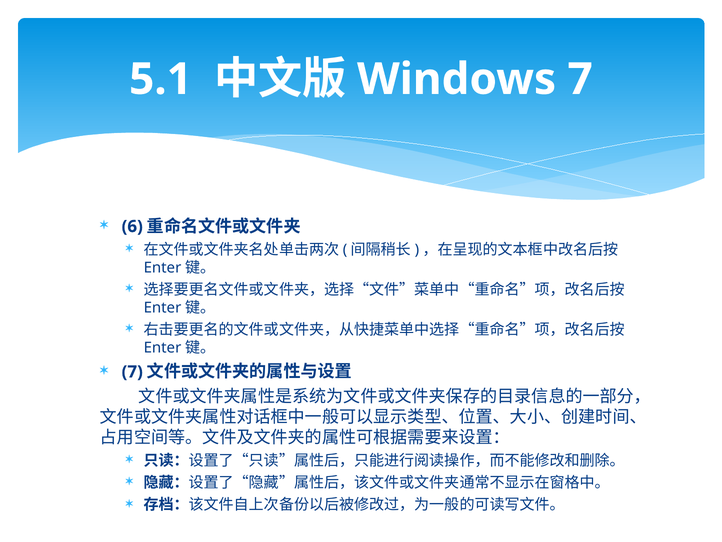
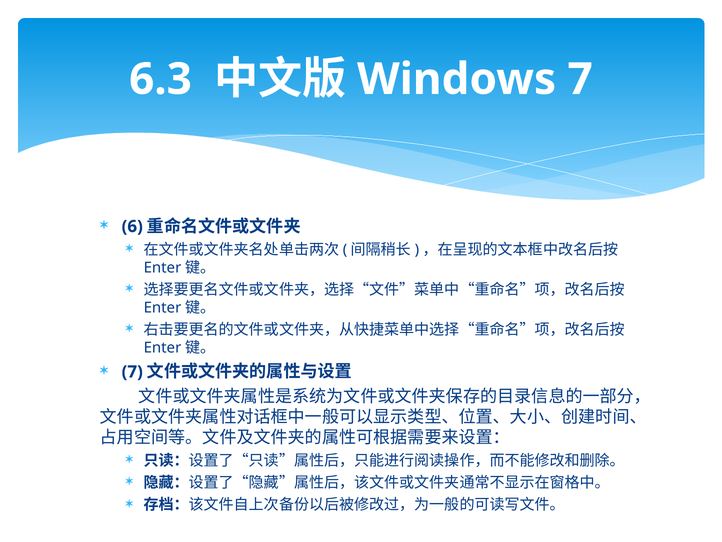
5.1: 5.1 -> 6.3
